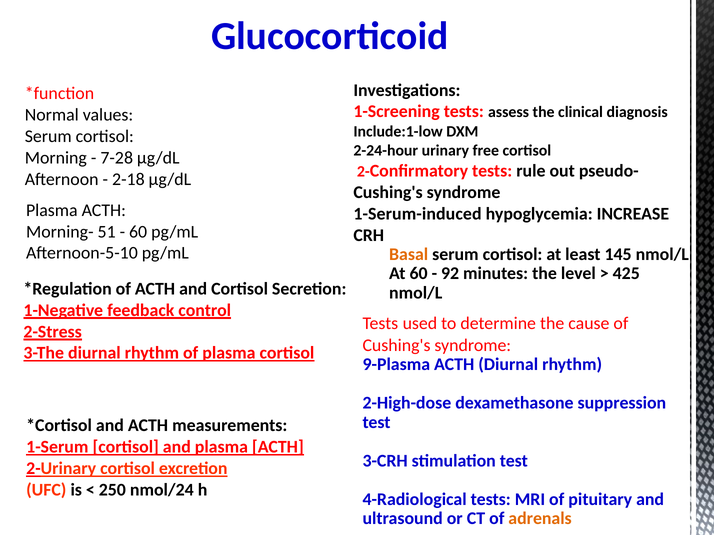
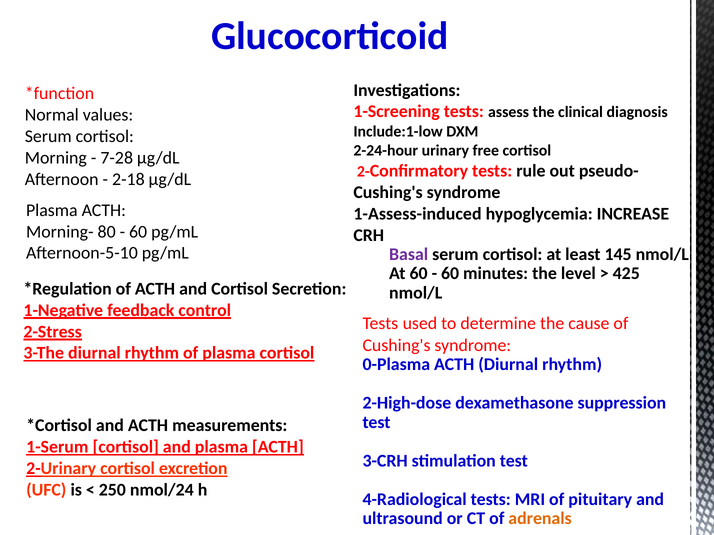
1-Serum-induced: 1-Serum-induced -> 1-Assess-induced
51: 51 -> 80
Basal colour: orange -> purple
92 at (450, 274): 92 -> 60
9-Plasma: 9-Plasma -> 0-Plasma
